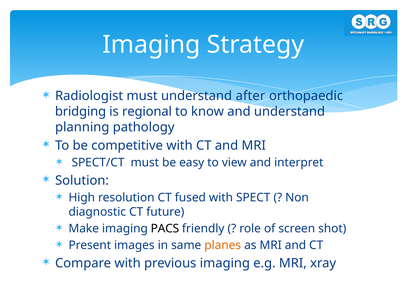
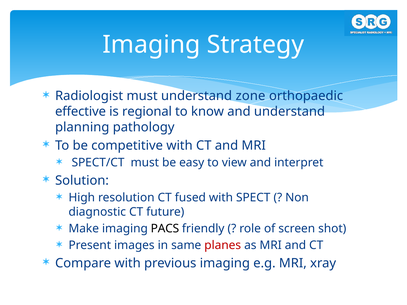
after: after -> zone
bridging: bridging -> effective
planes colour: orange -> red
